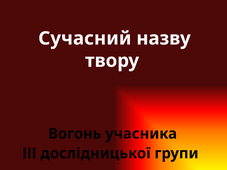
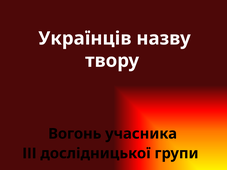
Сучасний: Сучасний -> Українців
